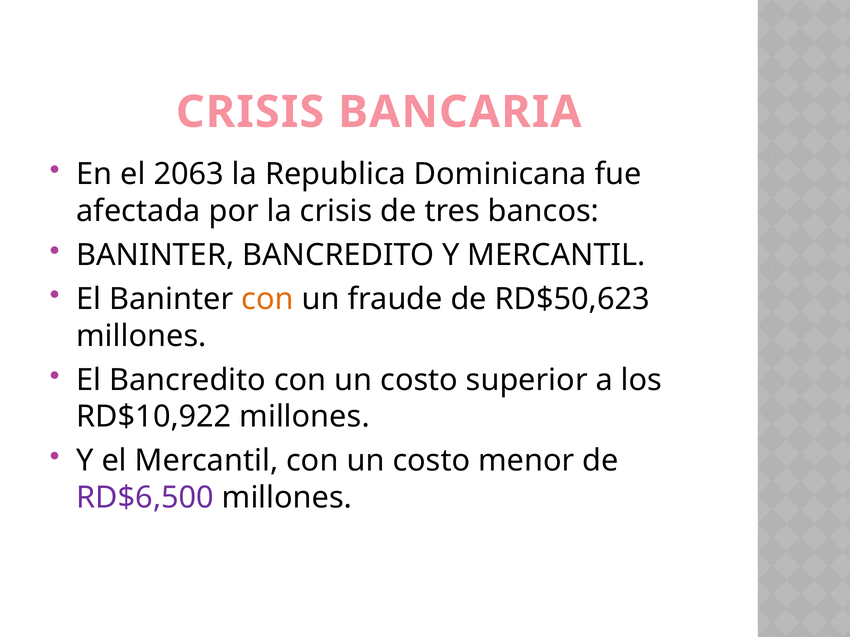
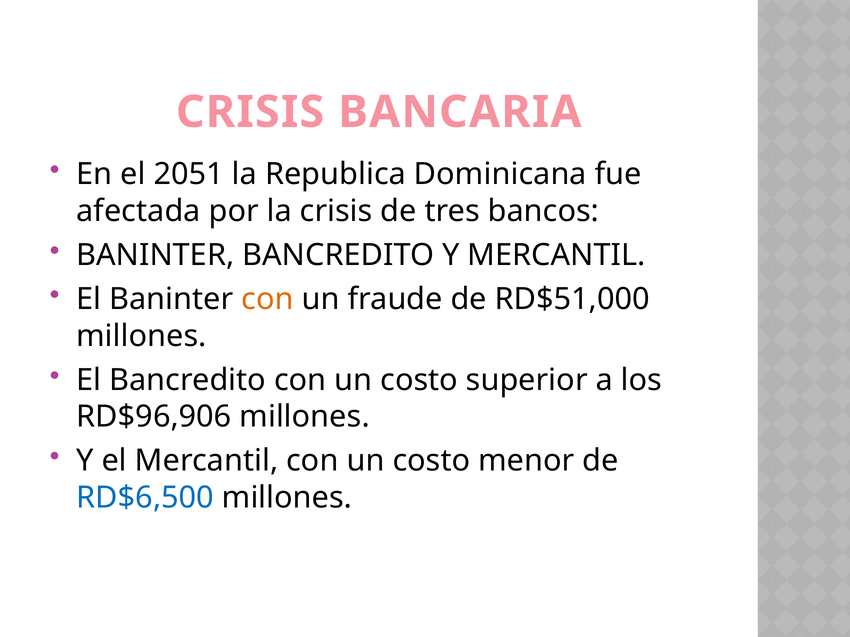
2063: 2063 -> 2051
RD$50,623: RD$50,623 -> RD$51,000
RD$10,922: RD$10,922 -> RD$96,906
RD$6,500 colour: purple -> blue
